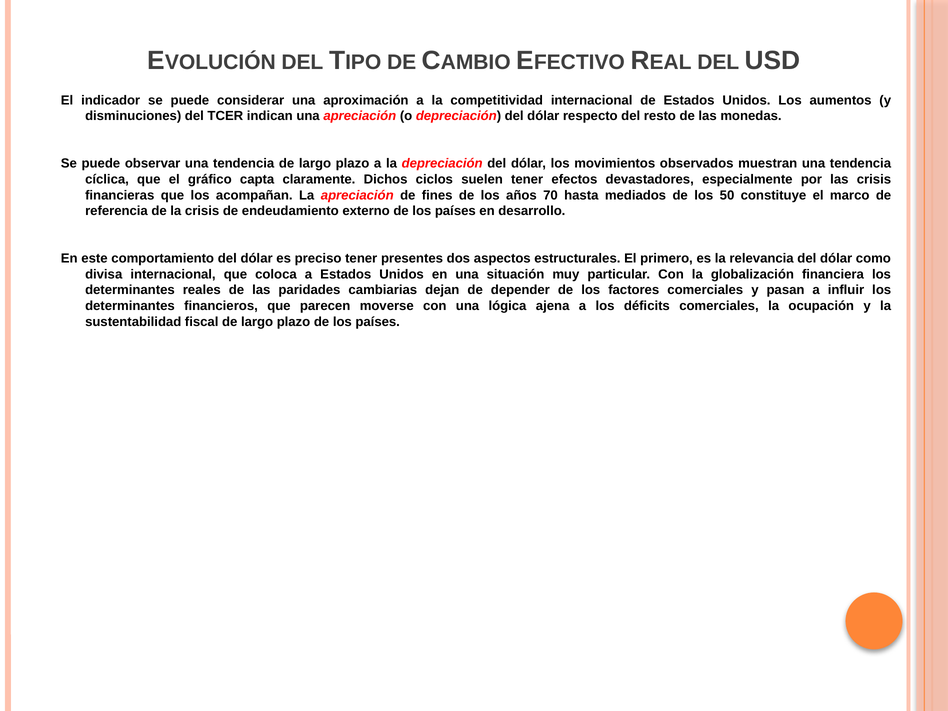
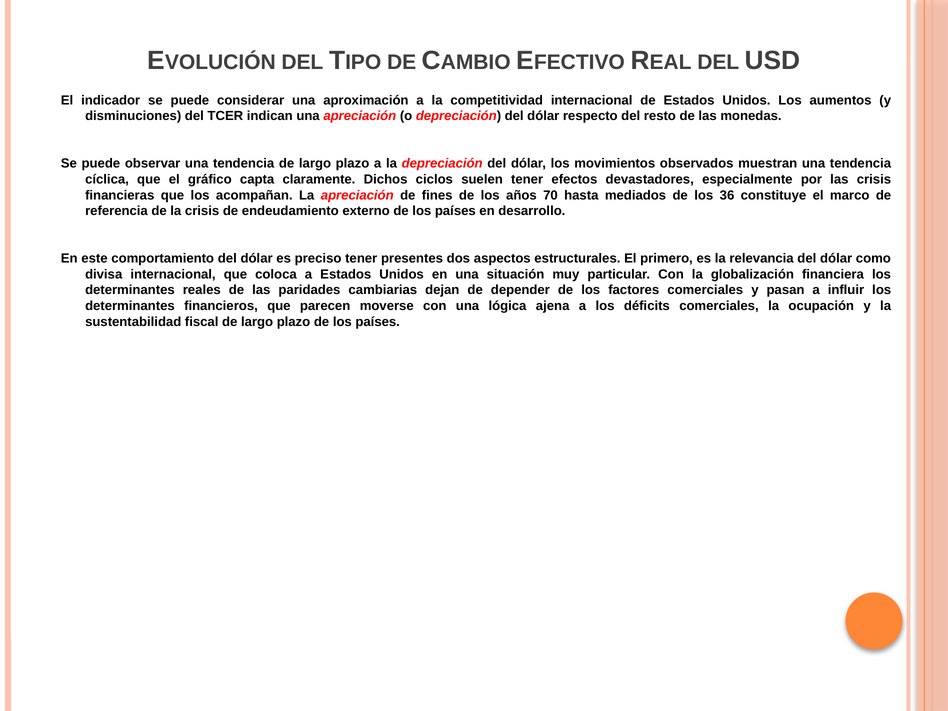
50: 50 -> 36
